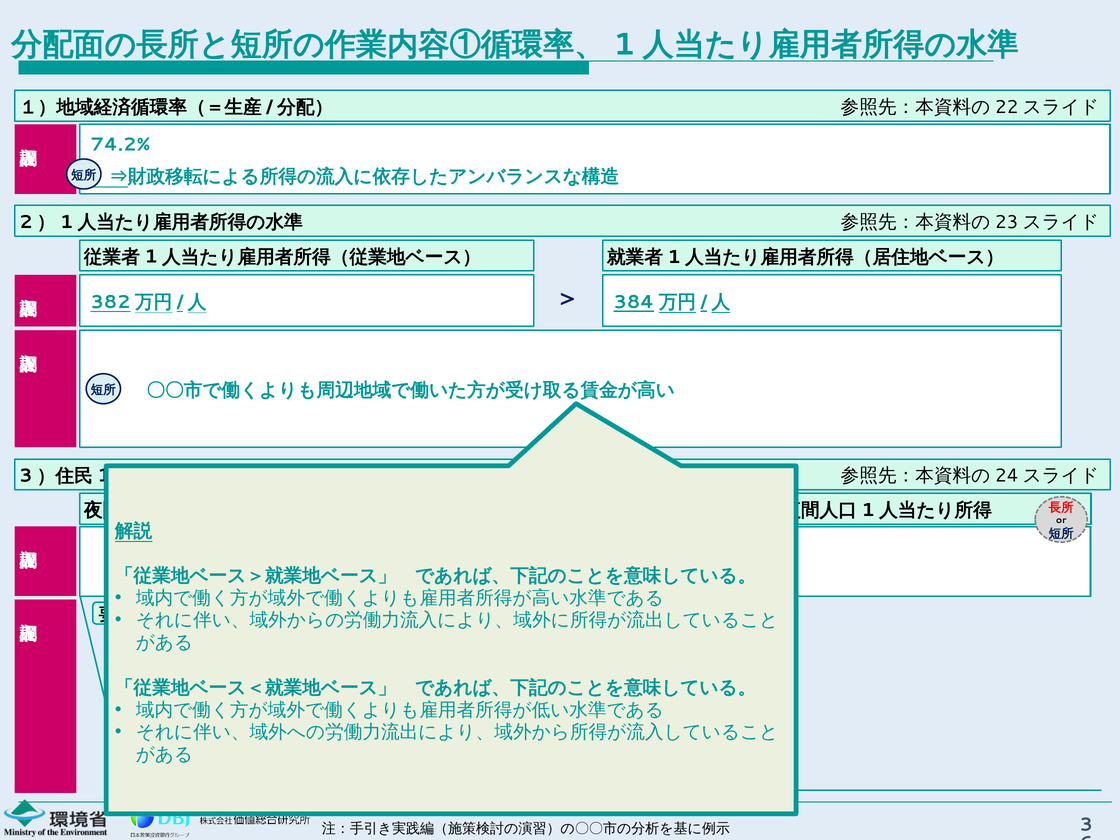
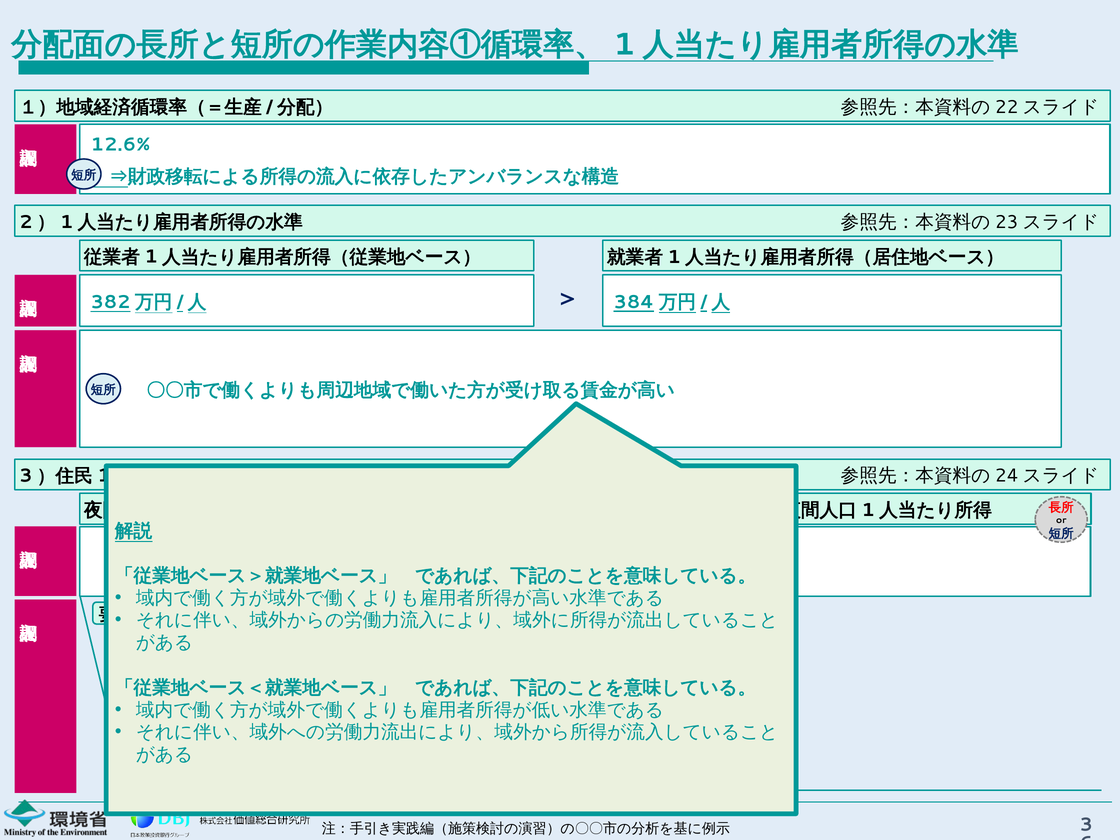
74.2%: 74.2% -> 12.6%
